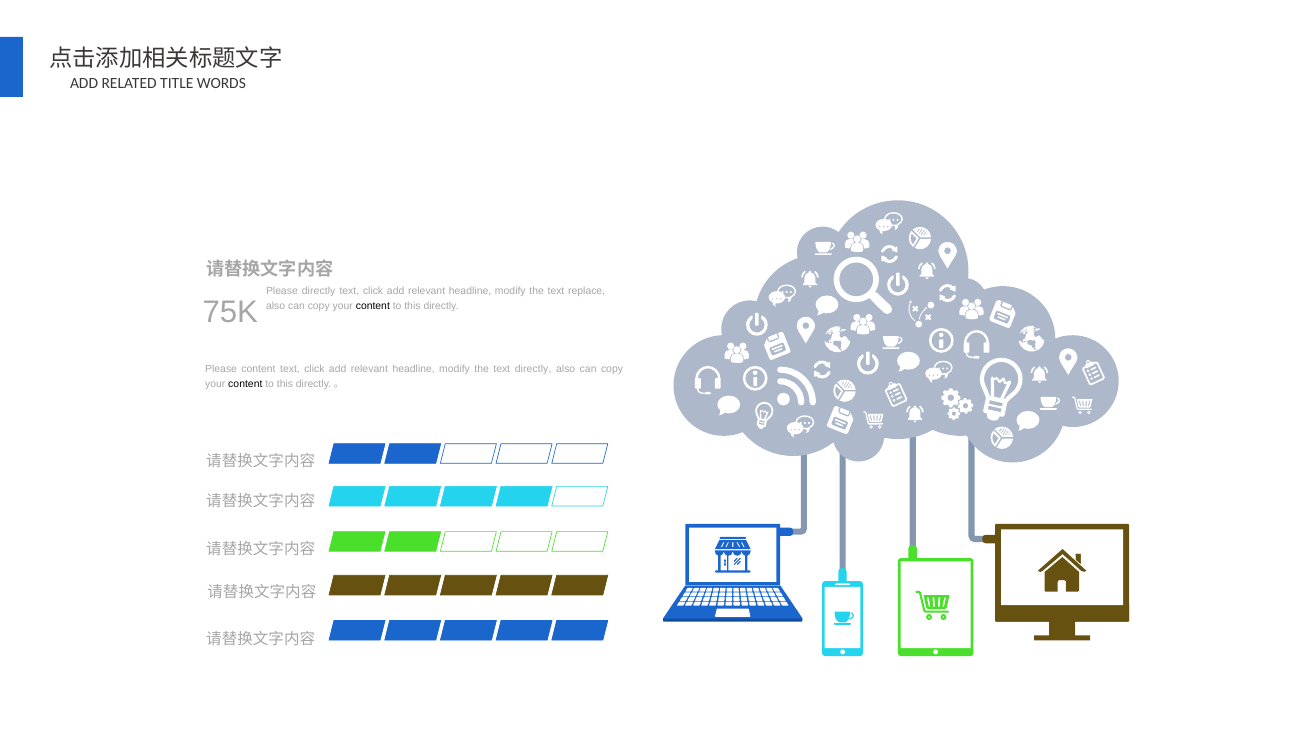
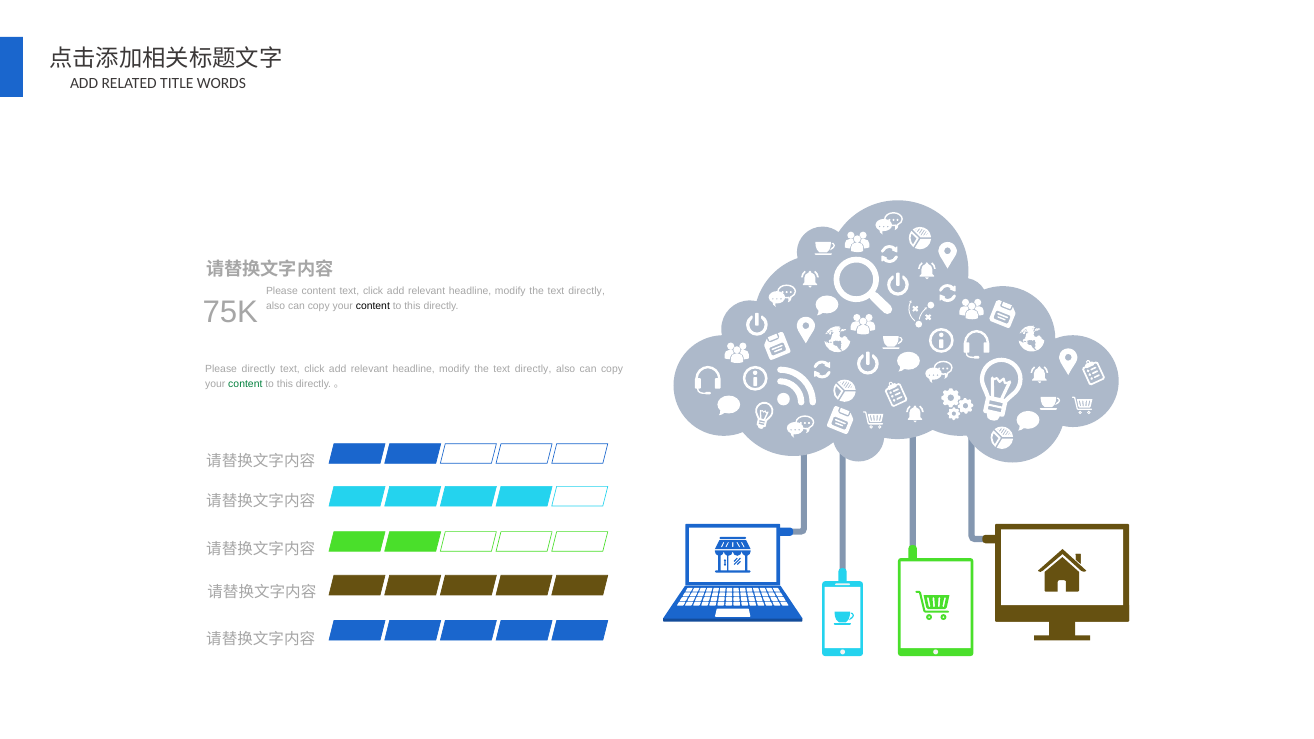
Please directly: directly -> content
replace at (587, 292): replace -> directly
Please content: content -> directly
content at (245, 384) colour: black -> green
